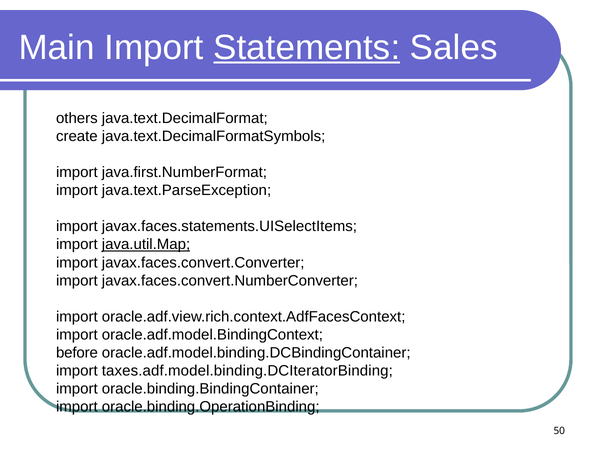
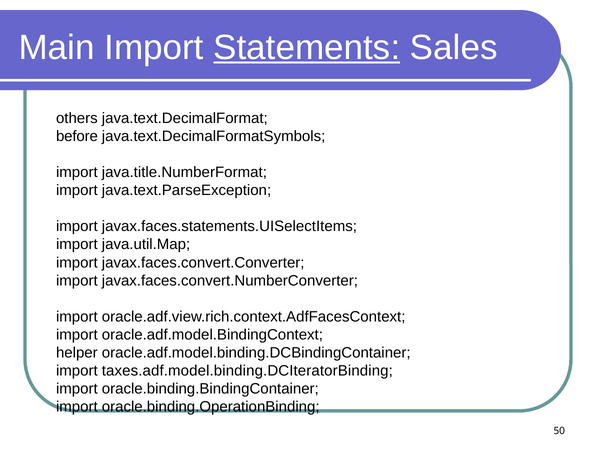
create: create -> before
java.first.NumberFormat: java.first.NumberFormat -> java.title.NumberFormat
java.util.Map underline: present -> none
before: before -> helper
